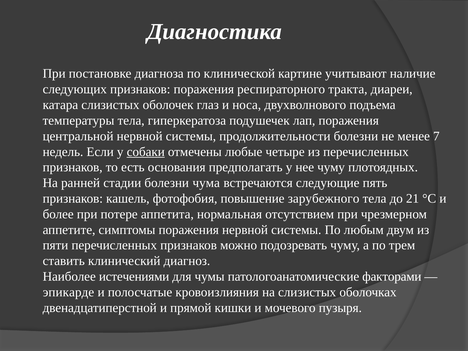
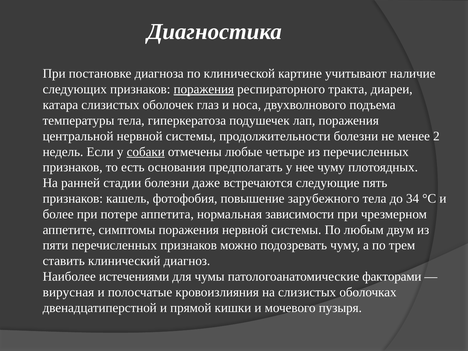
поражения at (204, 89) underline: none -> present
7: 7 -> 2
чума: чума -> даже
21: 21 -> 34
отсутствием: отсутствием -> зависимости
эпикарде: эпикарде -> вирусная
